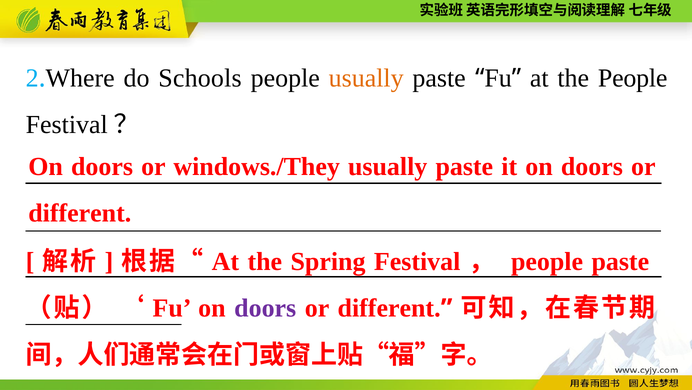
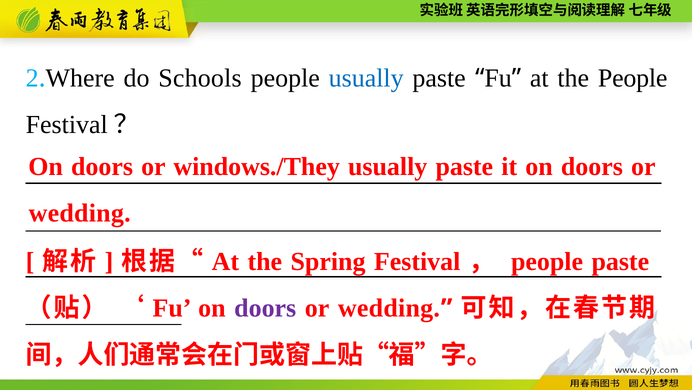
usually at (366, 78) colour: orange -> blue
different at (80, 213): different -> wedding
different at (389, 308): different -> wedding
